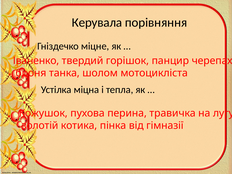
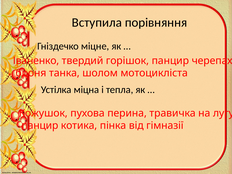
Керувала: Керувала -> Вступила
золотій at (40, 126): золотій -> панцир
